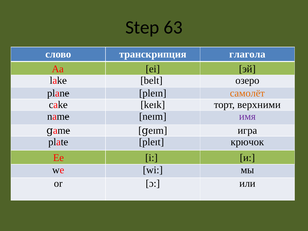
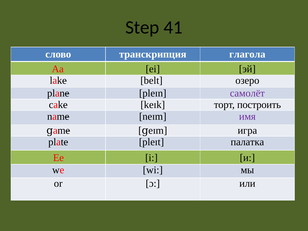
63: 63 -> 41
самолёт colour: orange -> purple
верхними: верхними -> построить
крючок: крючок -> палатка
